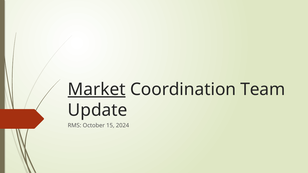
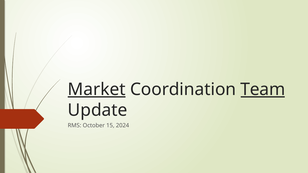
Team underline: none -> present
